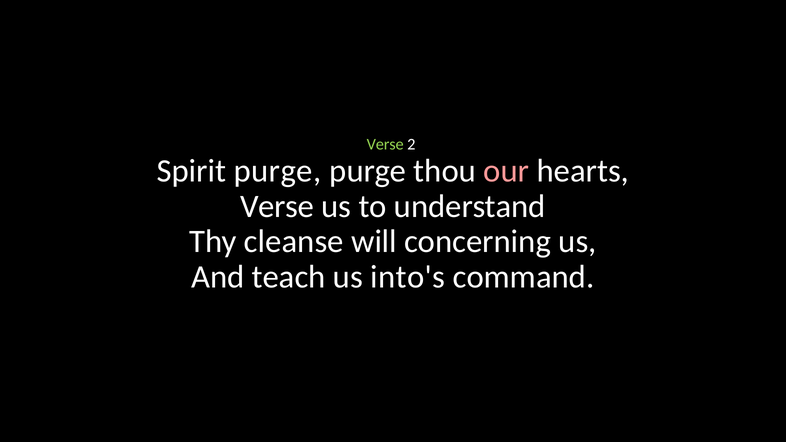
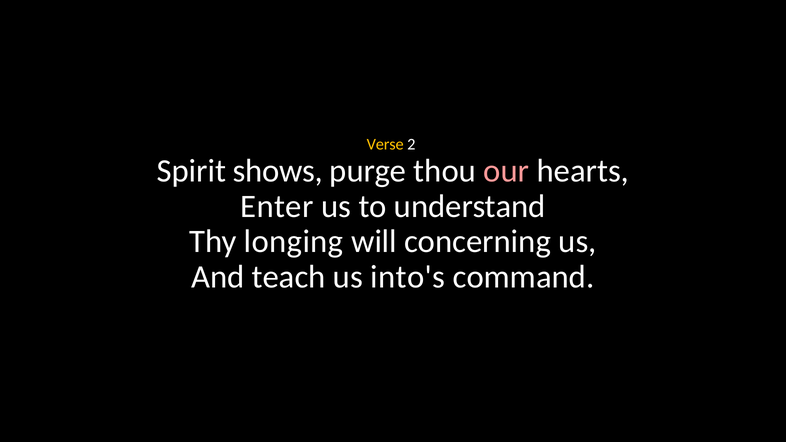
Verse at (385, 145) colour: light green -> yellow
Spirit purge: purge -> shows
Verse at (277, 206): Verse -> Enter
cleanse: cleanse -> longing
